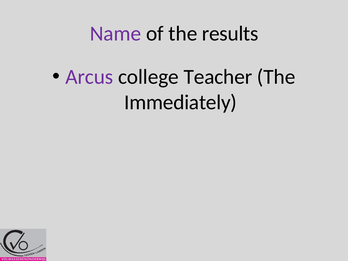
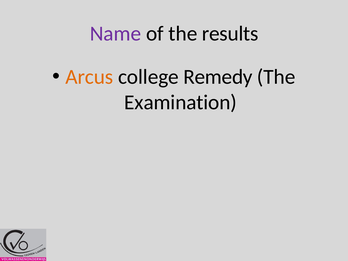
Arcus colour: purple -> orange
Teacher: Teacher -> Remedy
Immediately: Immediately -> Examination
